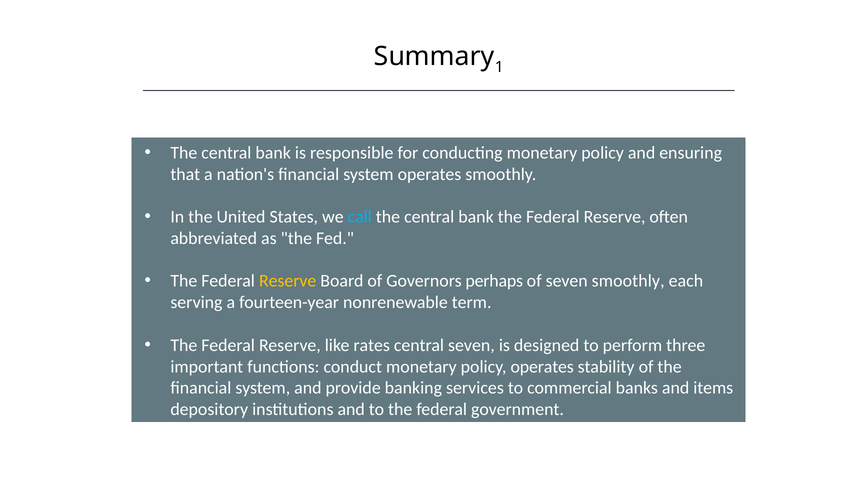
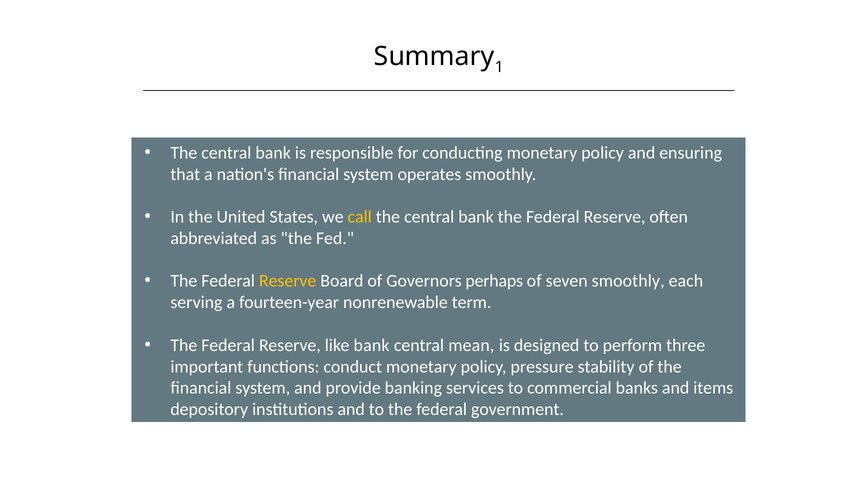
call colour: light blue -> yellow
like rates: rates -> bank
central seven: seven -> mean
policy operates: operates -> pressure
